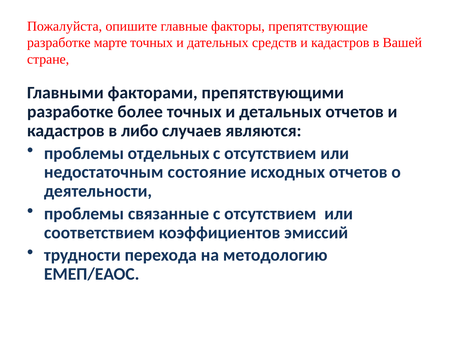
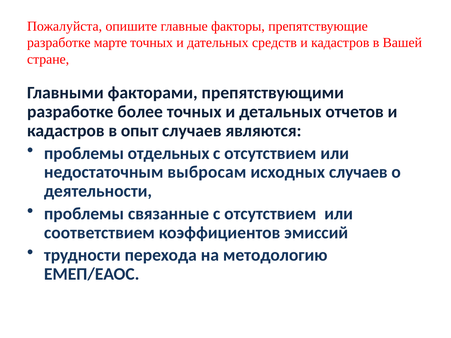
либо: либо -> опыт
состояние: состояние -> выбросам
исходных отчетов: отчетов -> случаев
